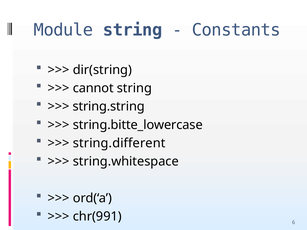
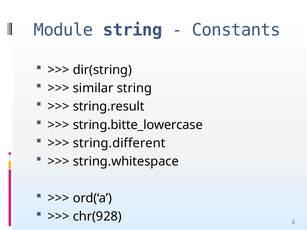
cannot: cannot -> similar
string.string: string.string -> string.result
chr(991: chr(991 -> chr(928
